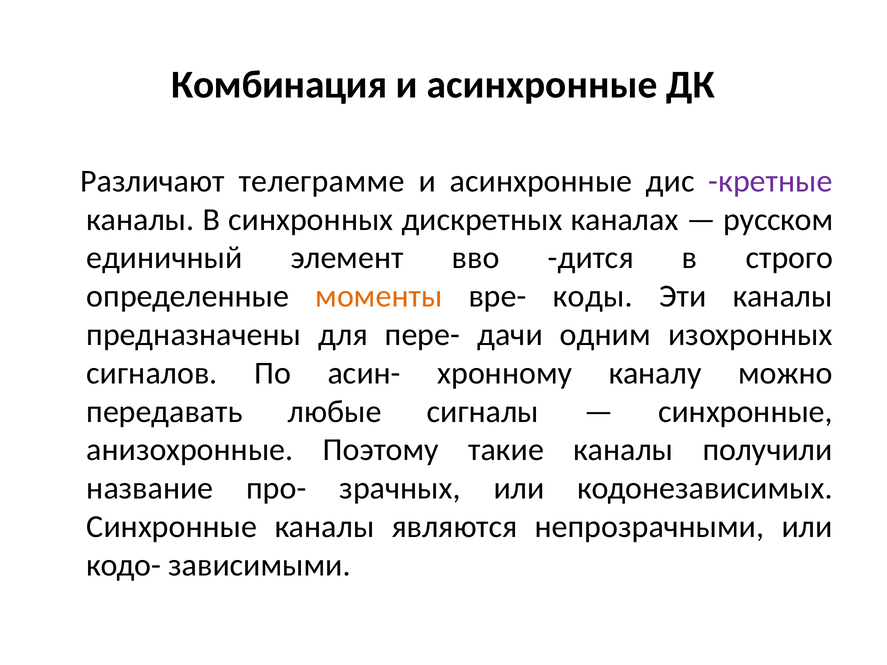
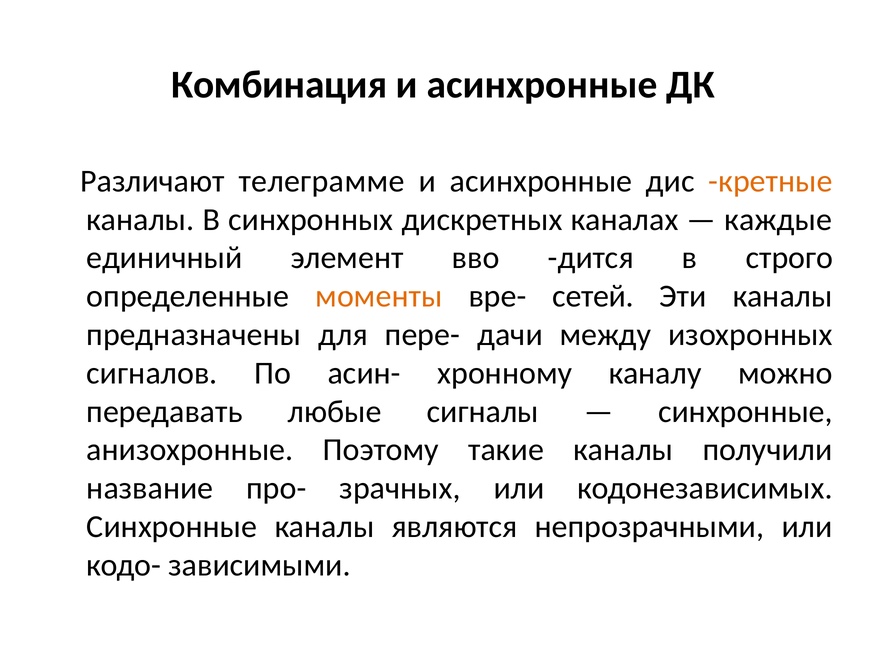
кретные colour: purple -> orange
русском: русском -> каждые
коды: коды -> сетей
одним: одним -> между
